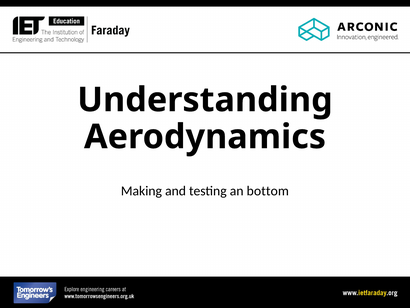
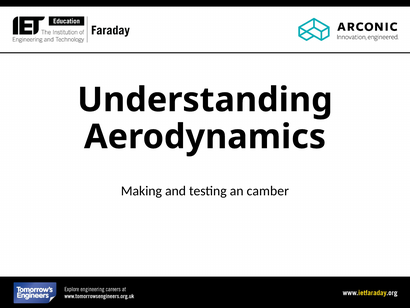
bottom: bottom -> camber
